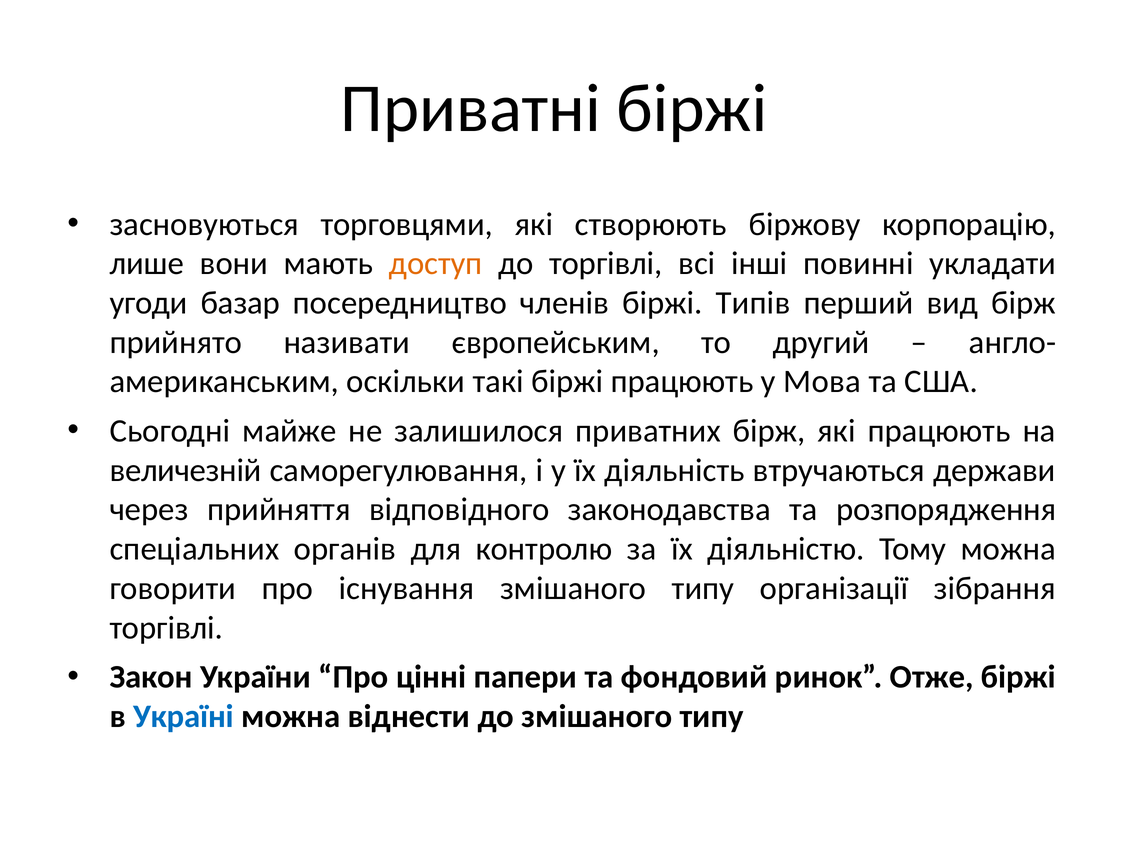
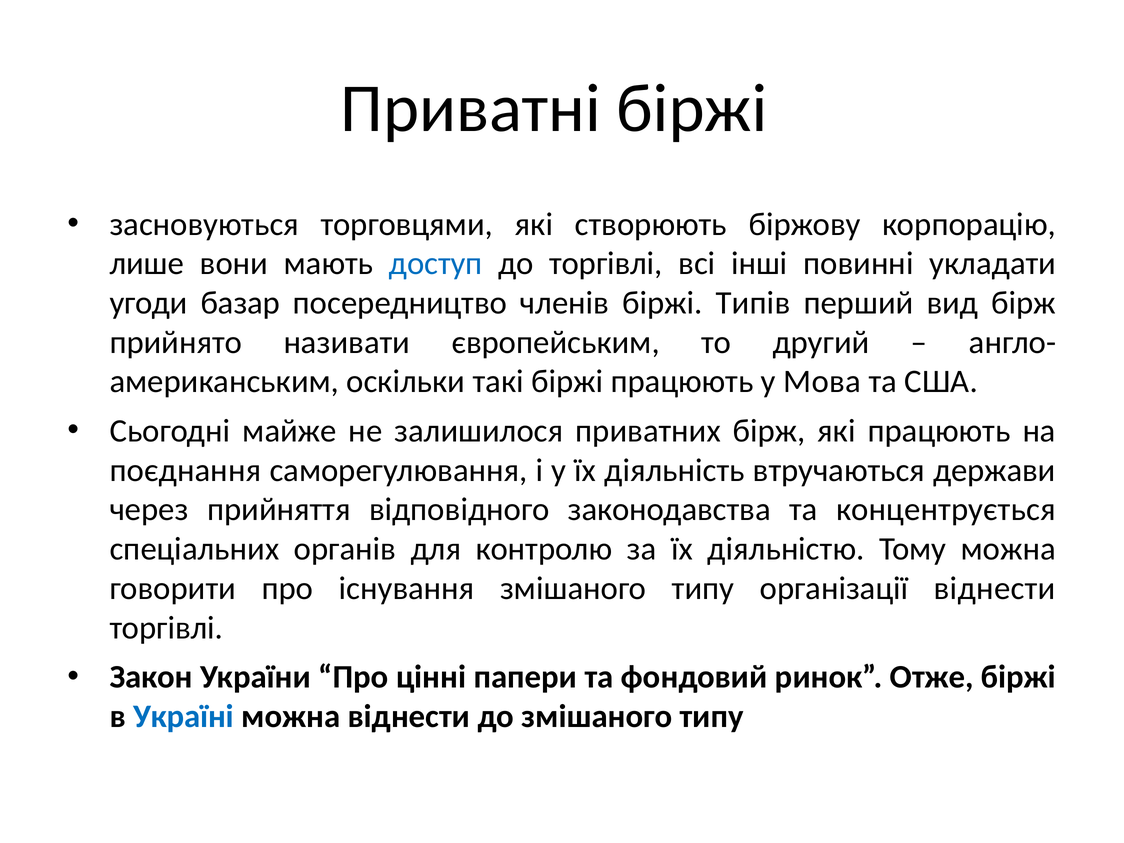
доступ colour: orange -> blue
величезній: величезній -> поєднання
розпорядження: розпорядження -> концентрується
організації зібрання: зібрання -> віднести
